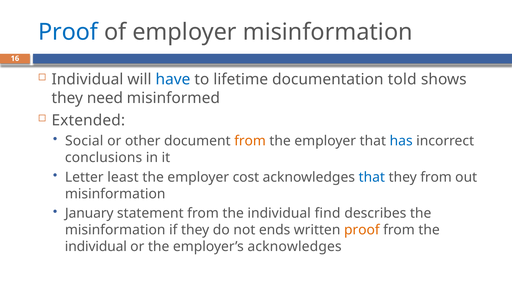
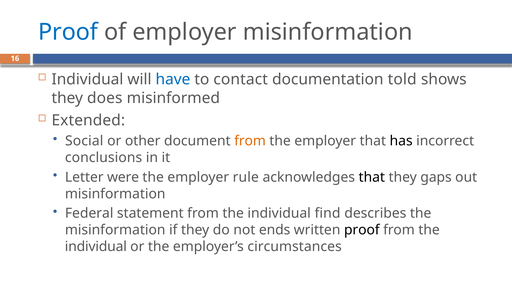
lifetime: lifetime -> contact
need: need -> does
has colour: blue -> black
least: least -> were
cost: cost -> rule
that at (372, 177) colour: blue -> black
they from: from -> gaps
January: January -> Federal
proof at (362, 230) colour: orange -> black
employer’s acknowledges: acknowledges -> circumstances
